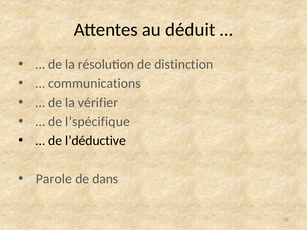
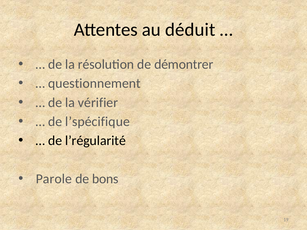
distinction: distinction -> démontrer
communications: communications -> questionnement
l’déductive: l’déductive -> l’régularité
dans: dans -> bons
